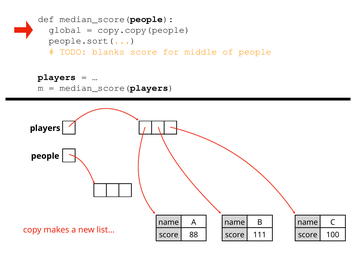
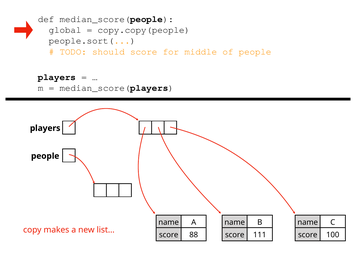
blanks: blanks -> should
